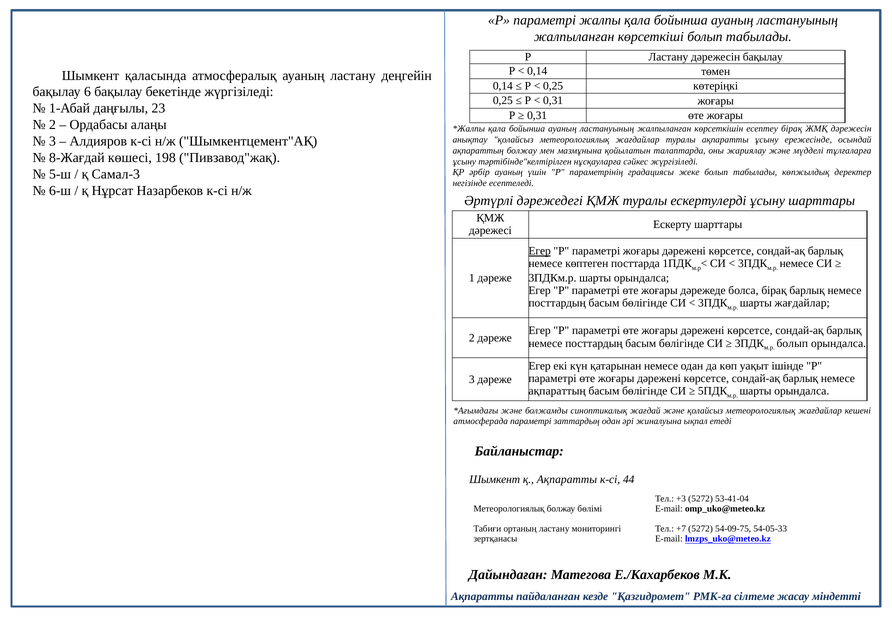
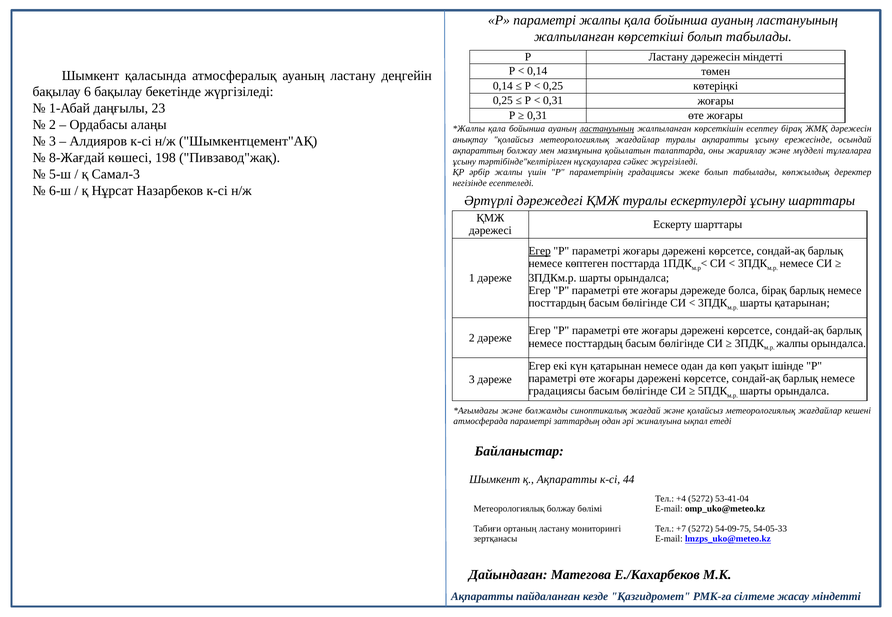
дәрежесін бақылау: бақылау -> міндетті
ластануының at (607, 129) underline: none -> present
әрбір ауаның: ауаның -> жалпы
шарты жағдайлар: жағдайлар -> қатарынан
болып at (792, 344): болып -> жалпы
ақпараттың at (557, 391): ақпараттың -> градациясы
+3: +3 -> +4
